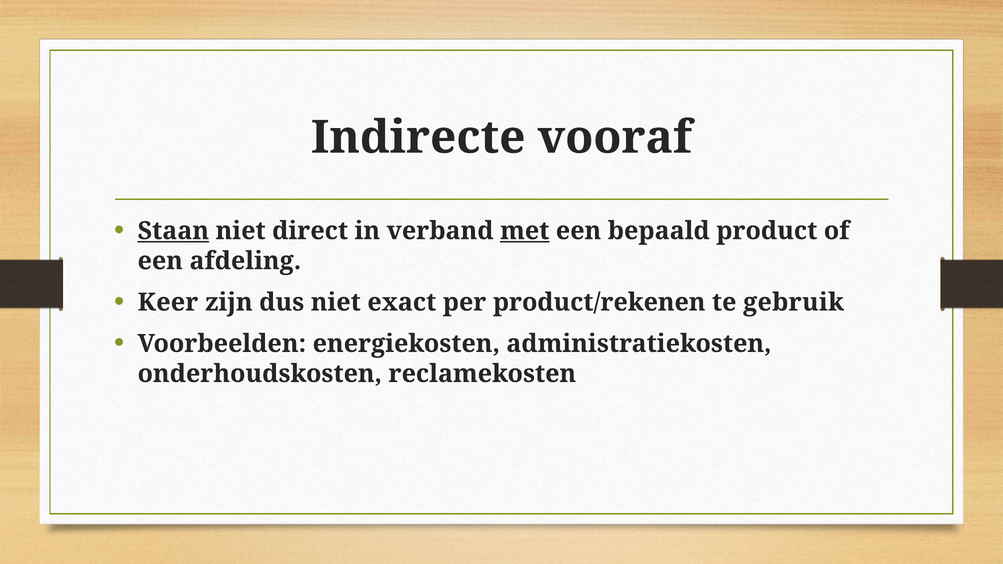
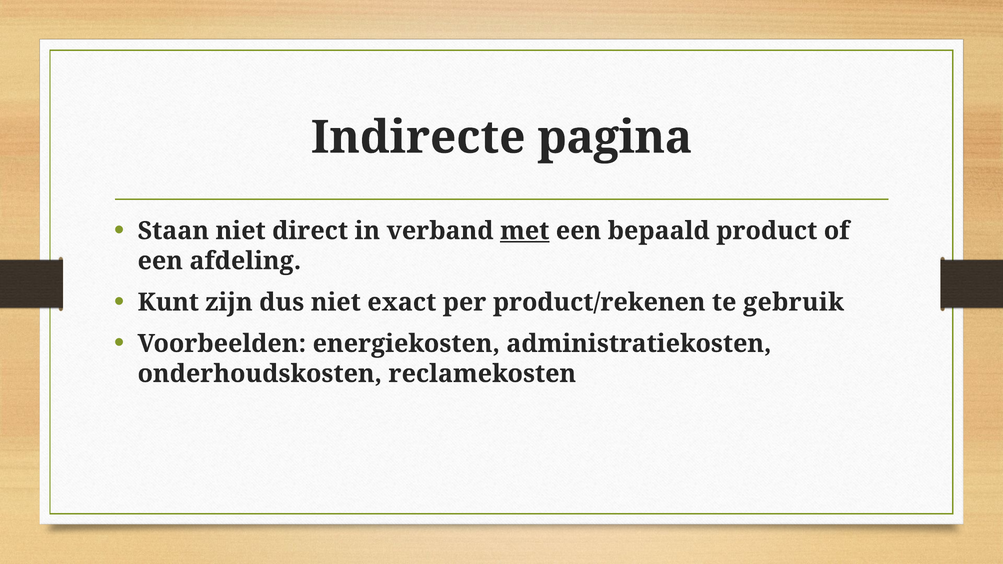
vooraf: vooraf -> pagina
Staan underline: present -> none
Keer: Keer -> Kunt
